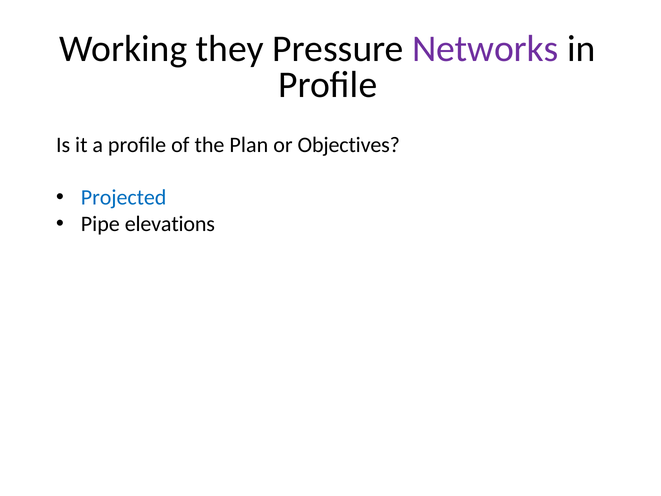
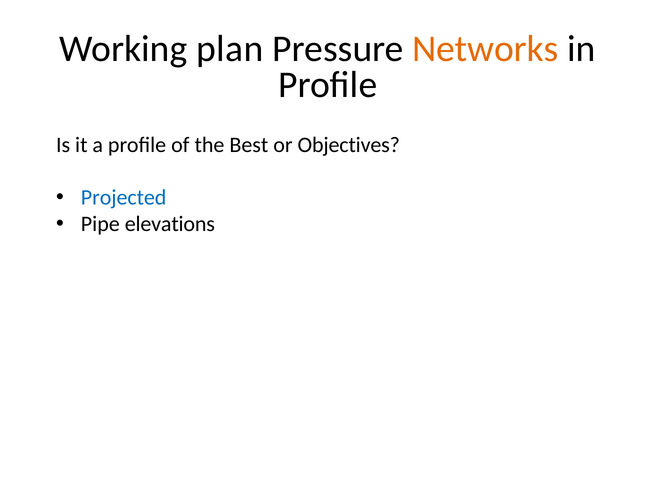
they: they -> plan
Networks colour: purple -> orange
Plan: Plan -> Best
